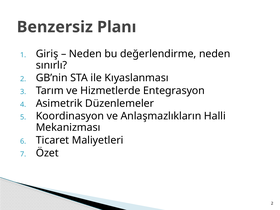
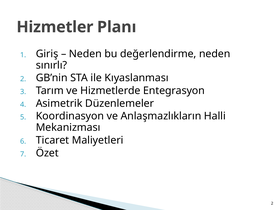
Benzersiz: Benzersiz -> Hizmetler
